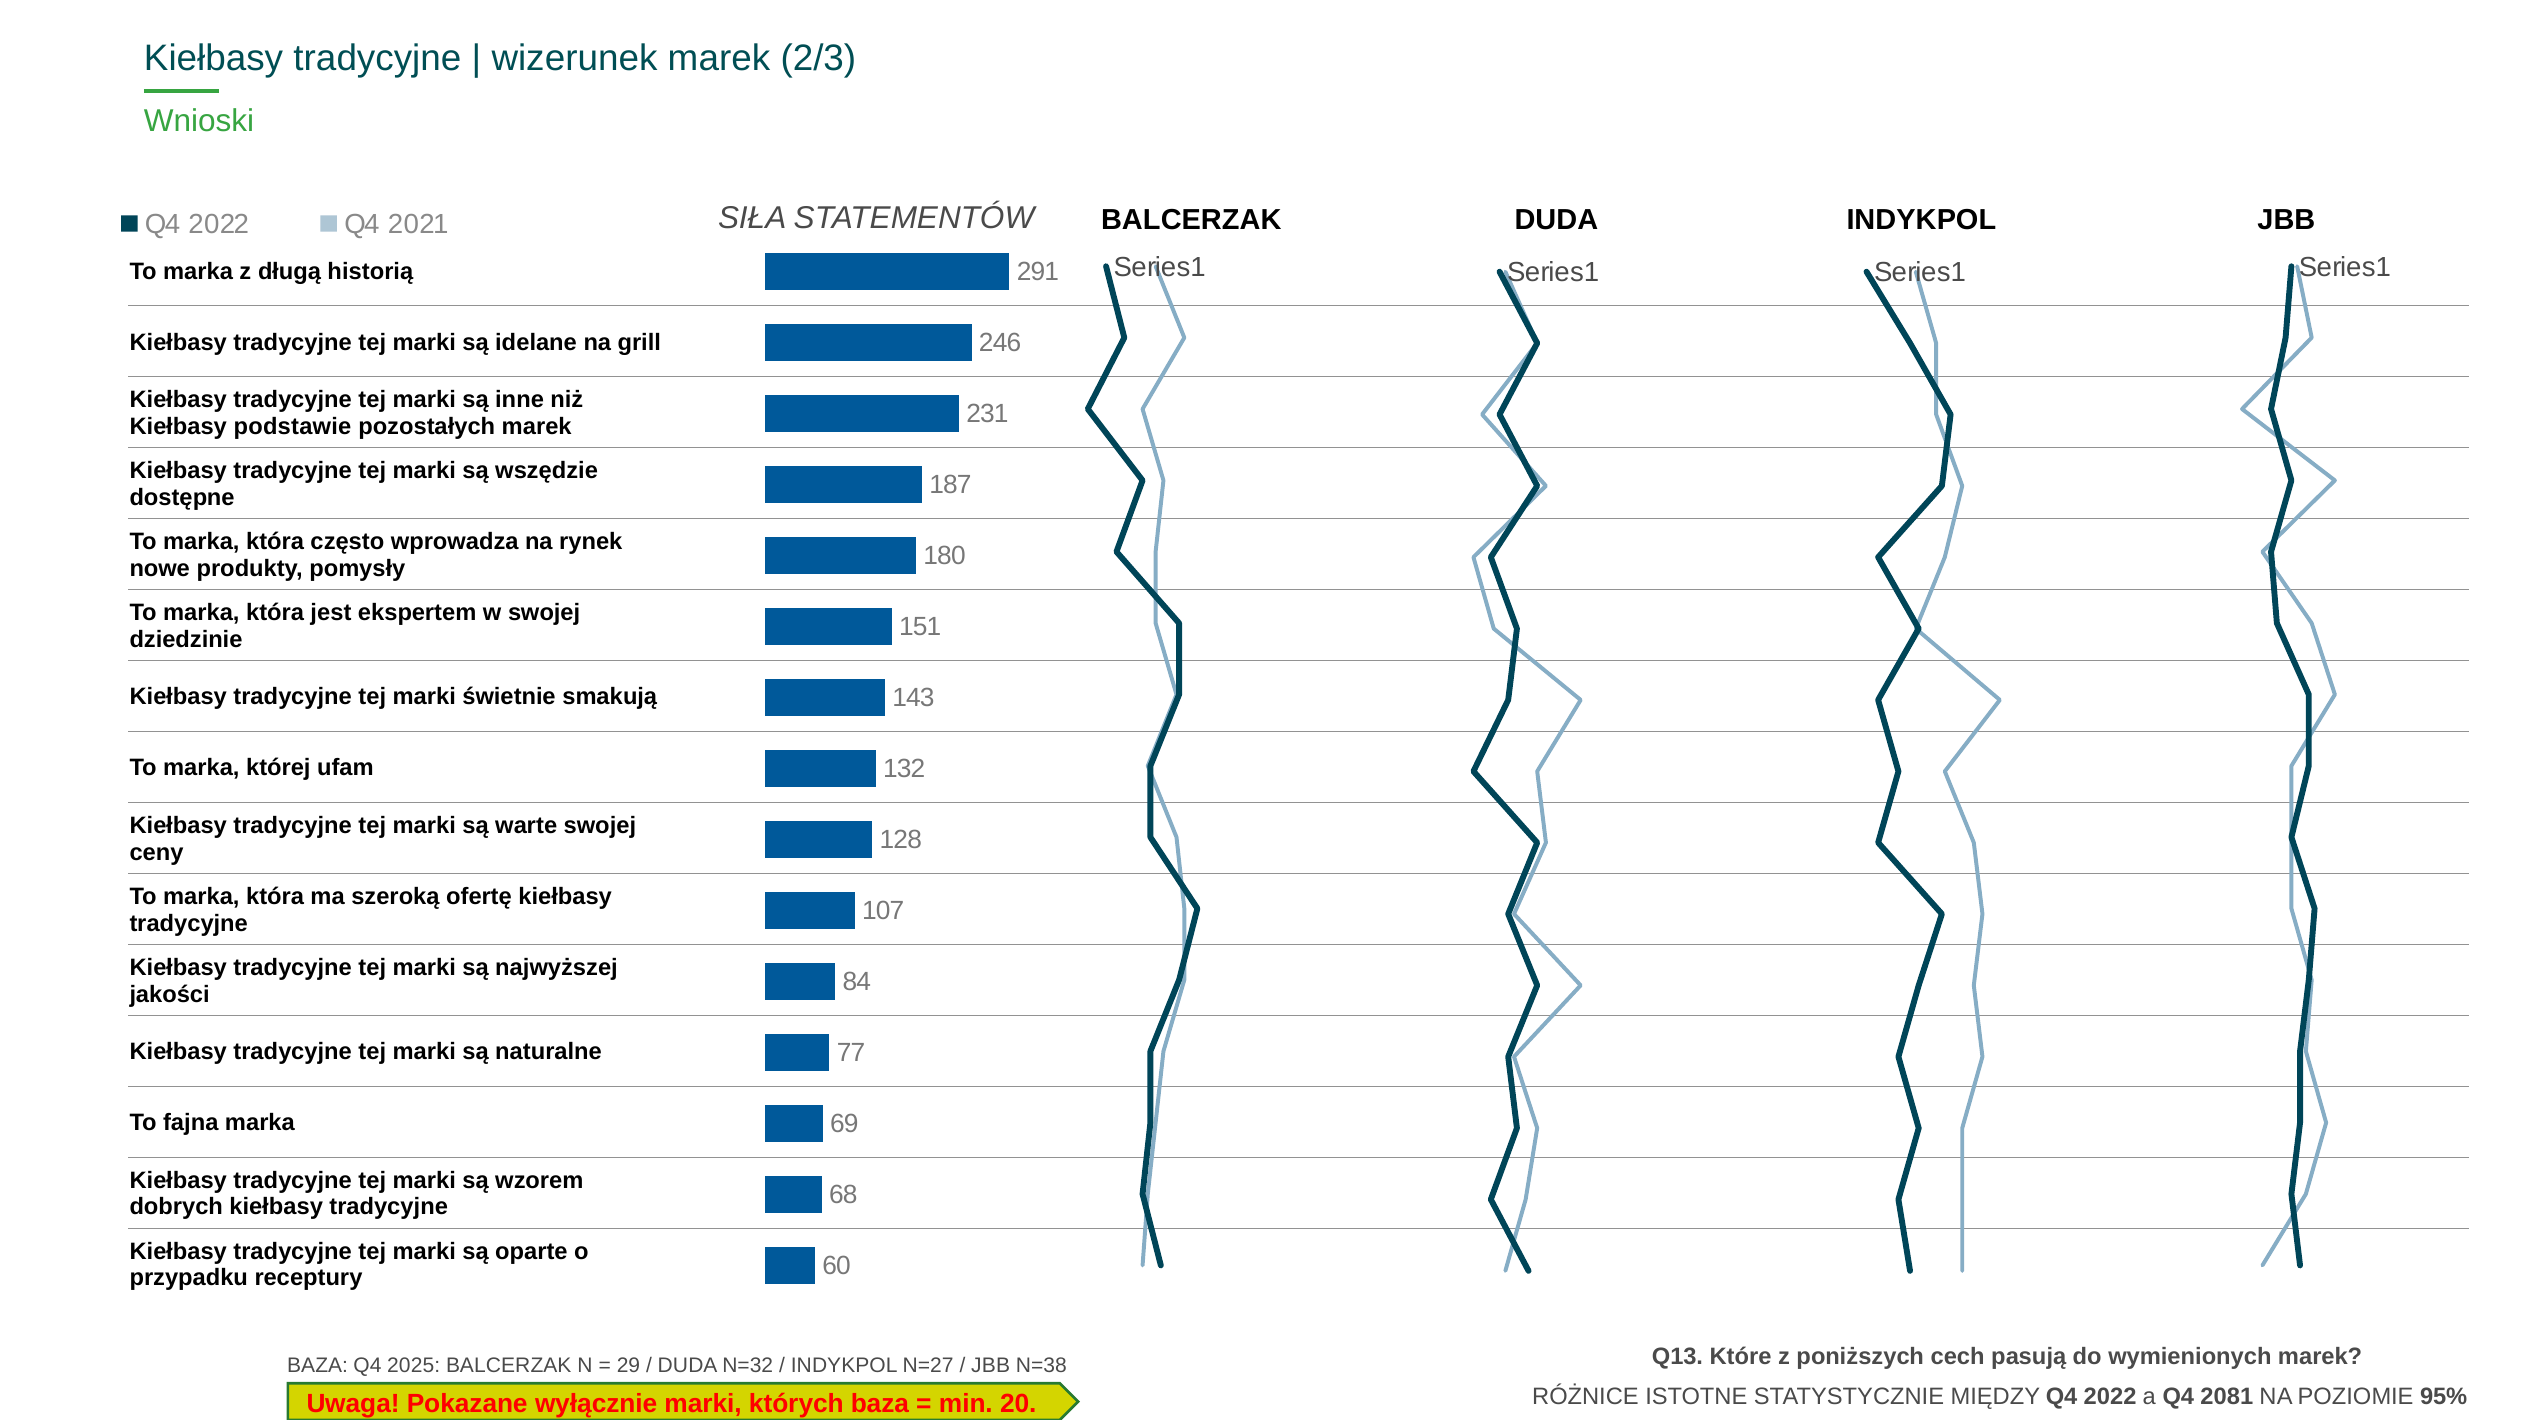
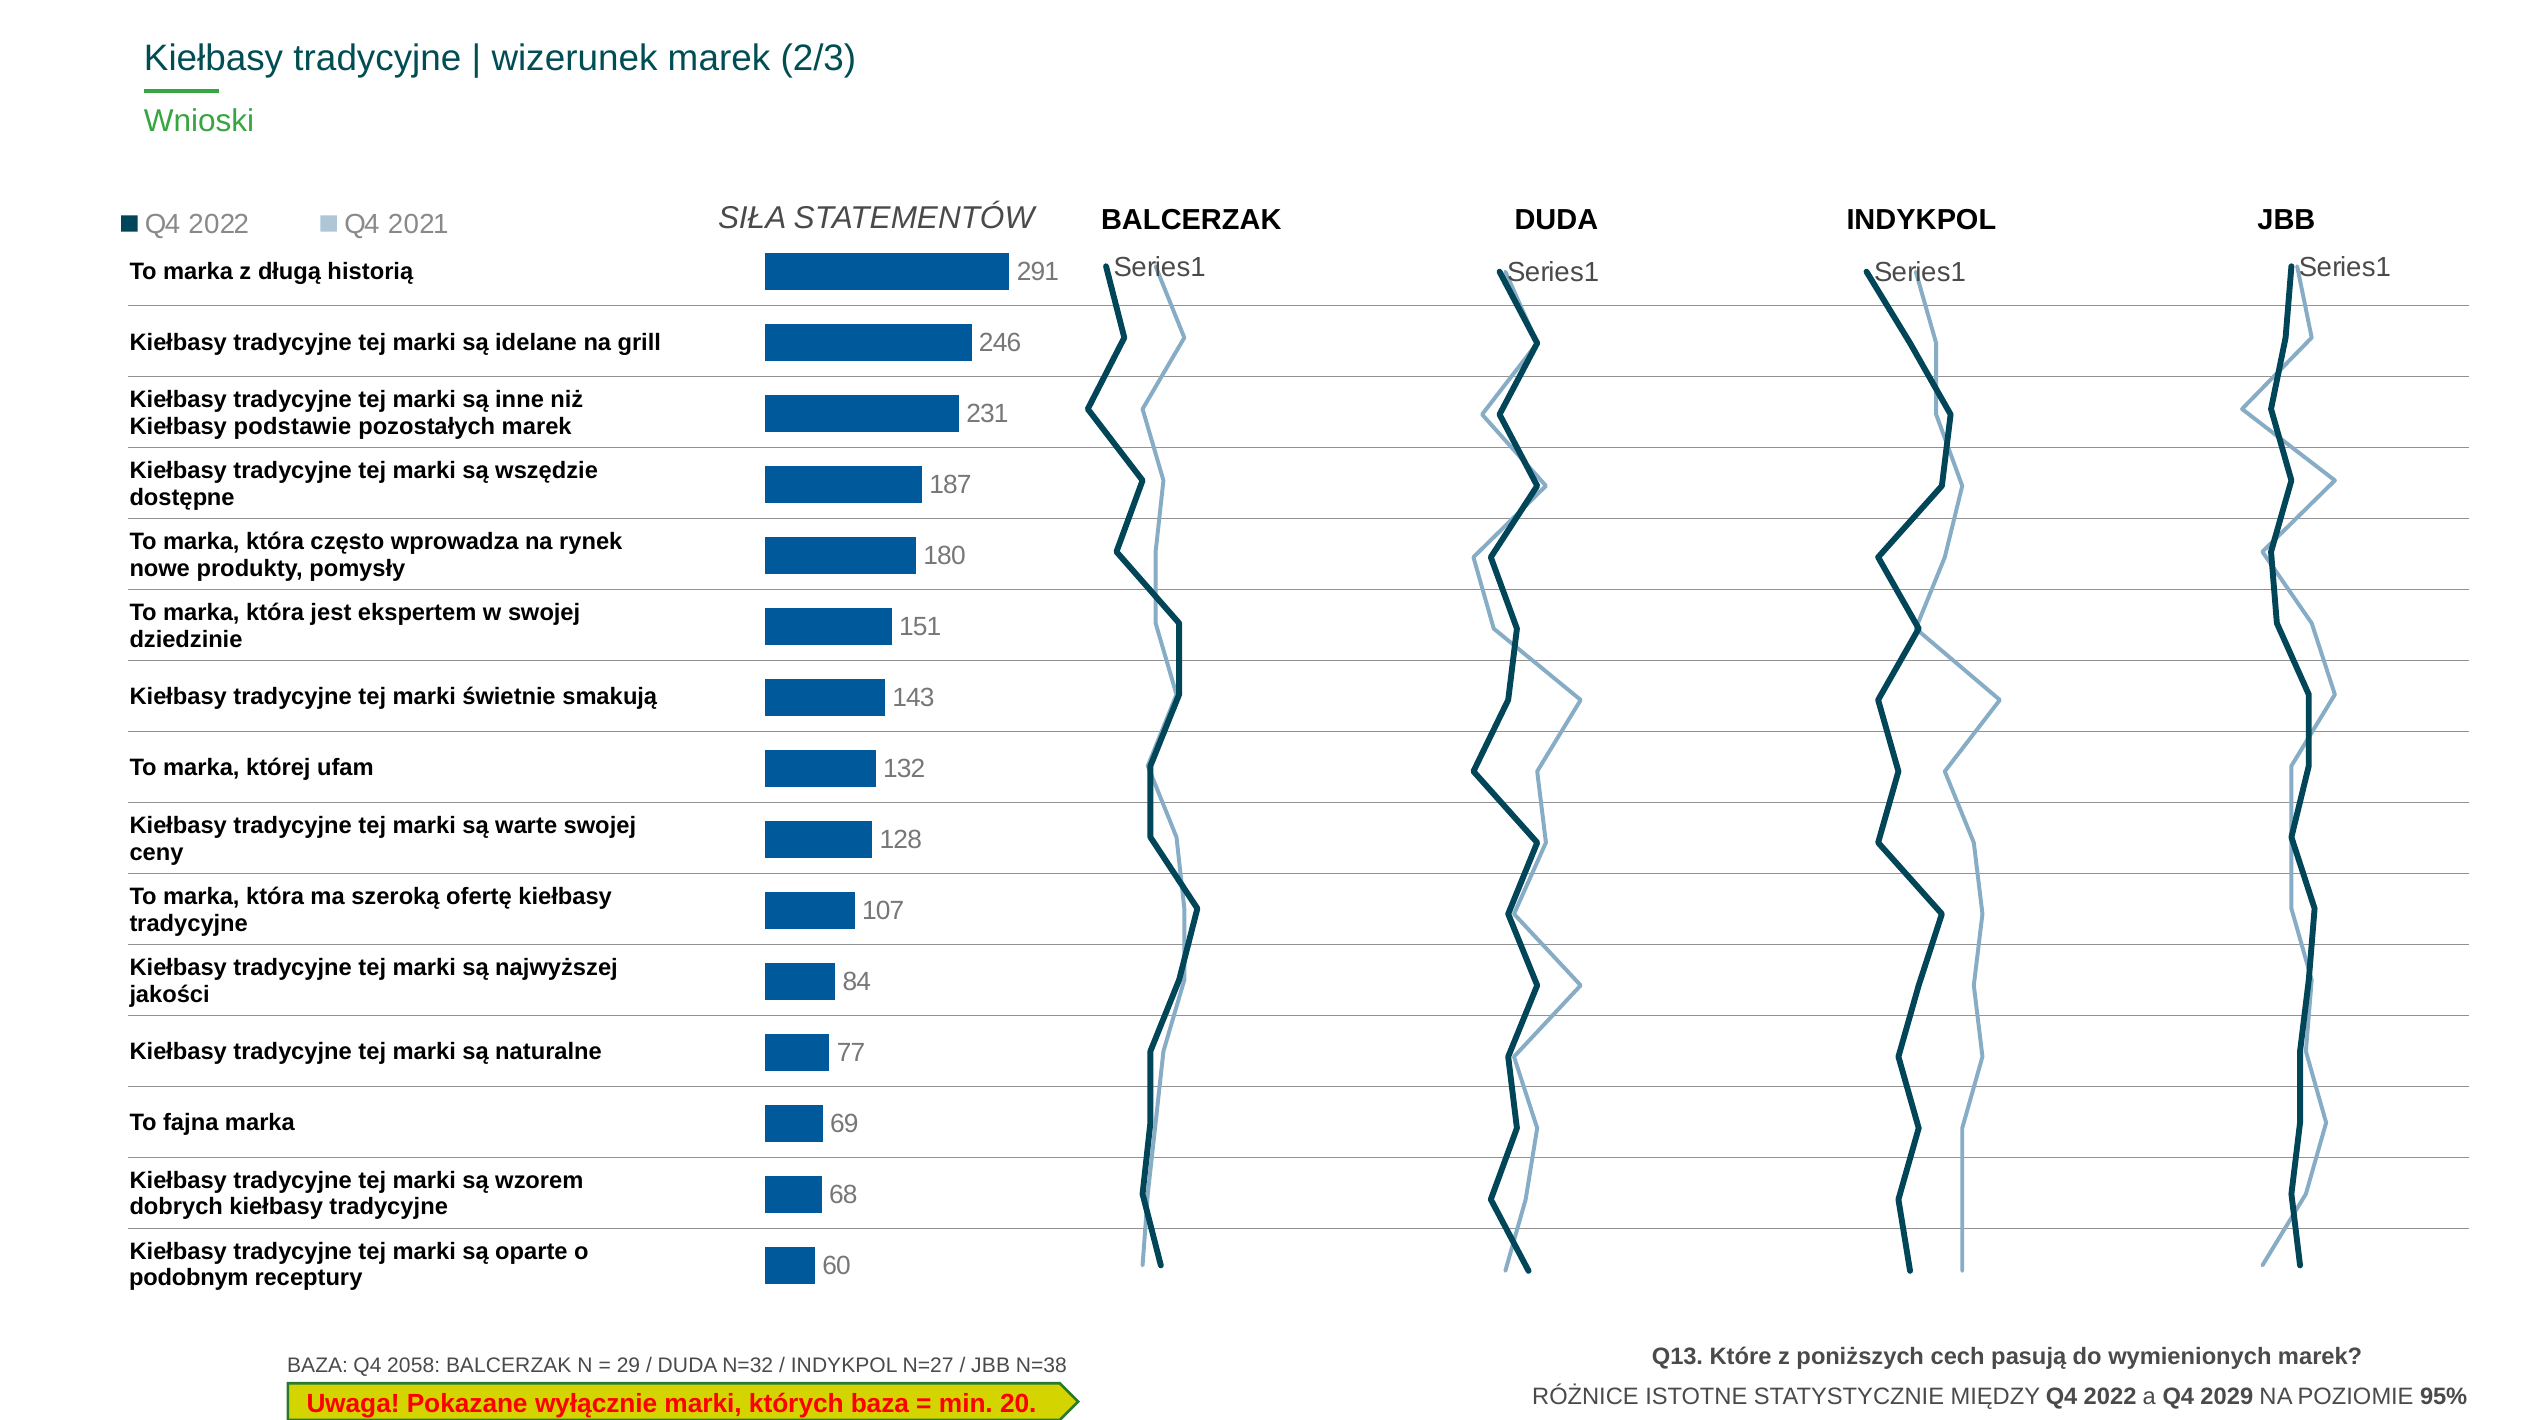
przypadku: przypadku -> podobnym
2025: 2025 -> 2058
2081: 2081 -> 2029
